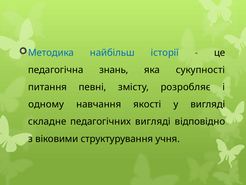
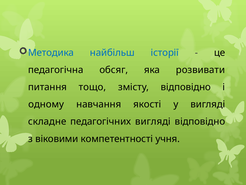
знань: знань -> обсяг
сукупності: сукупності -> розвивати
певні: певні -> тощо
змісту розробляє: розробляє -> відповідно
структурування: структурування -> компетентності
